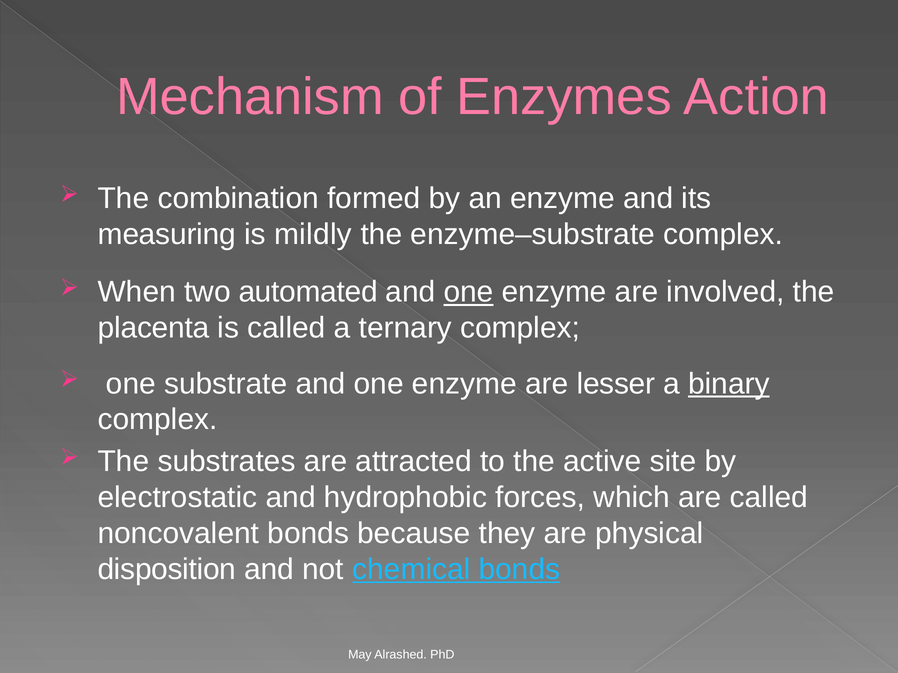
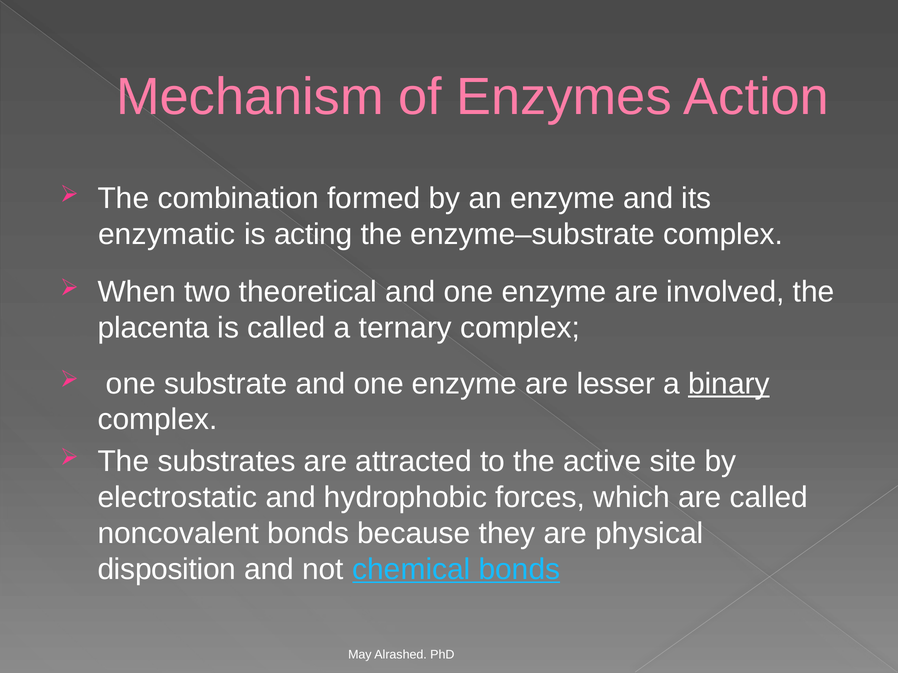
measuring: measuring -> enzymatic
mildly: mildly -> acting
automated: automated -> theoretical
one at (469, 292) underline: present -> none
